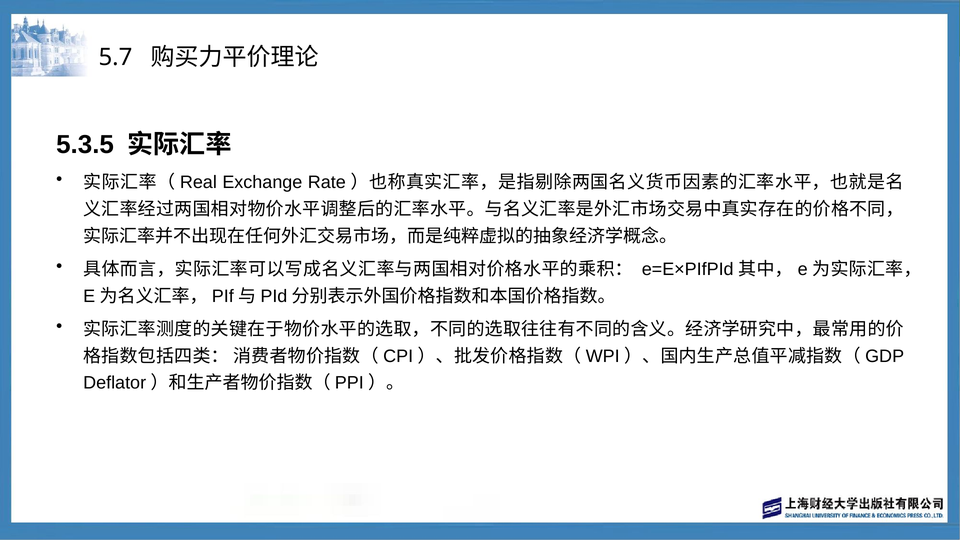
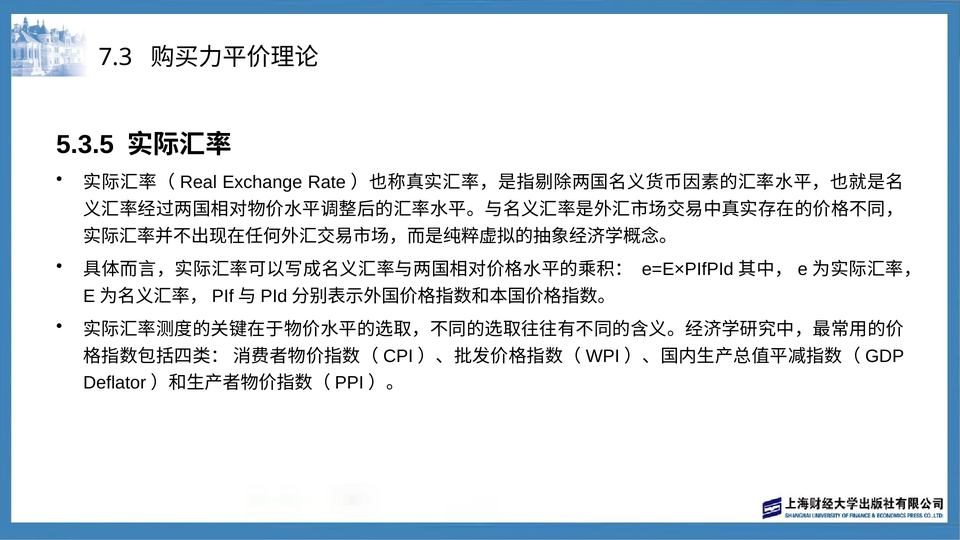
5.7: 5.7 -> 7.3
